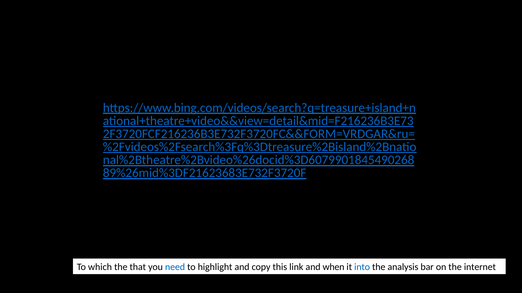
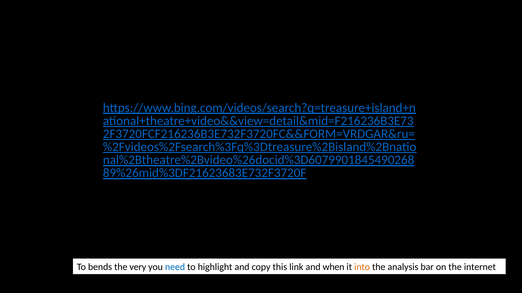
which: which -> bends
that: that -> very
into colour: blue -> orange
